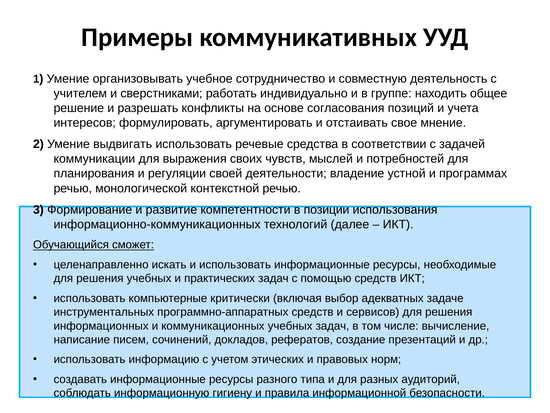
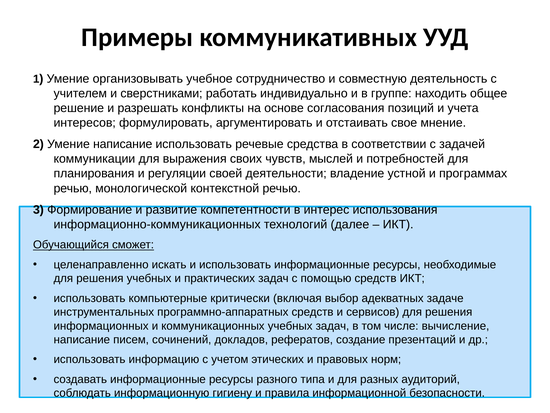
Умение выдвигать: выдвигать -> написание
позиции: позиции -> интерес
